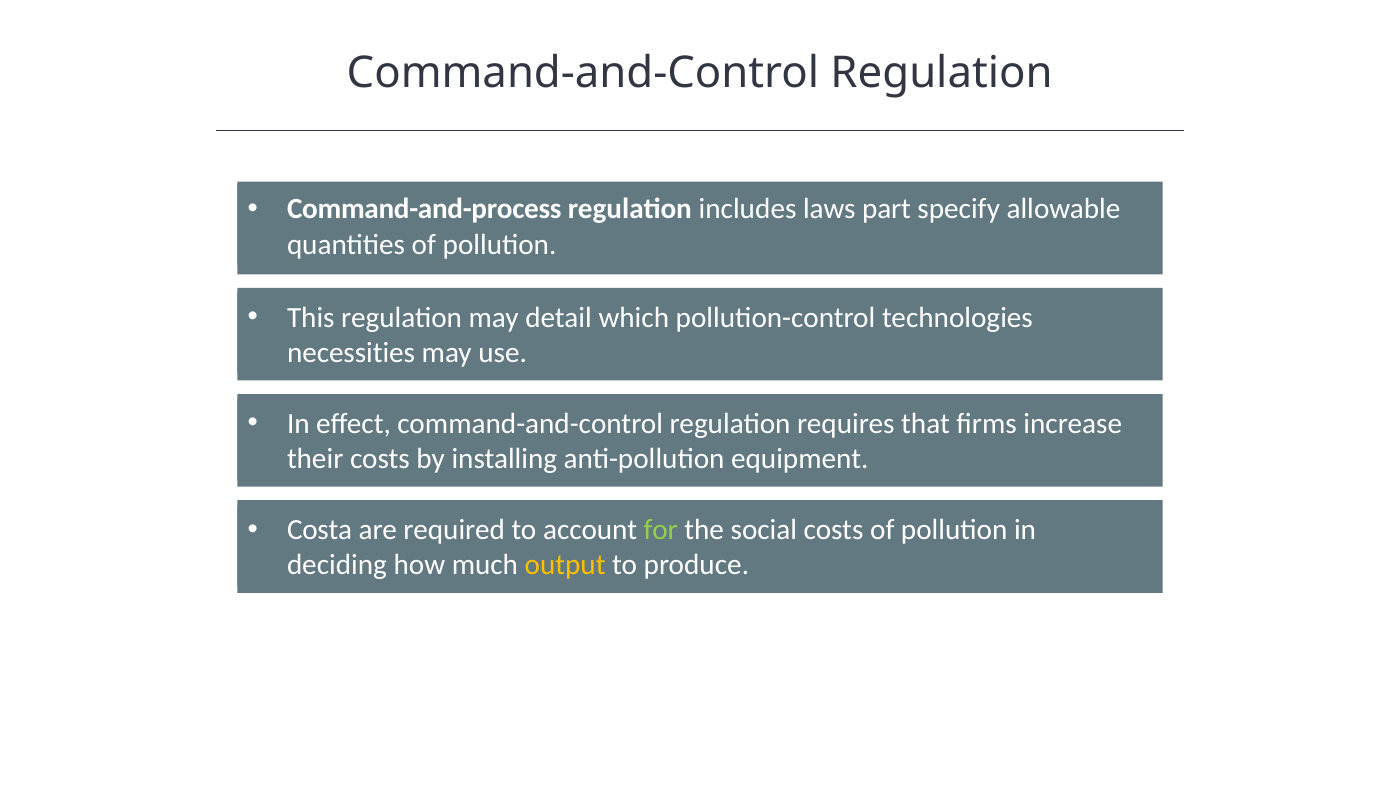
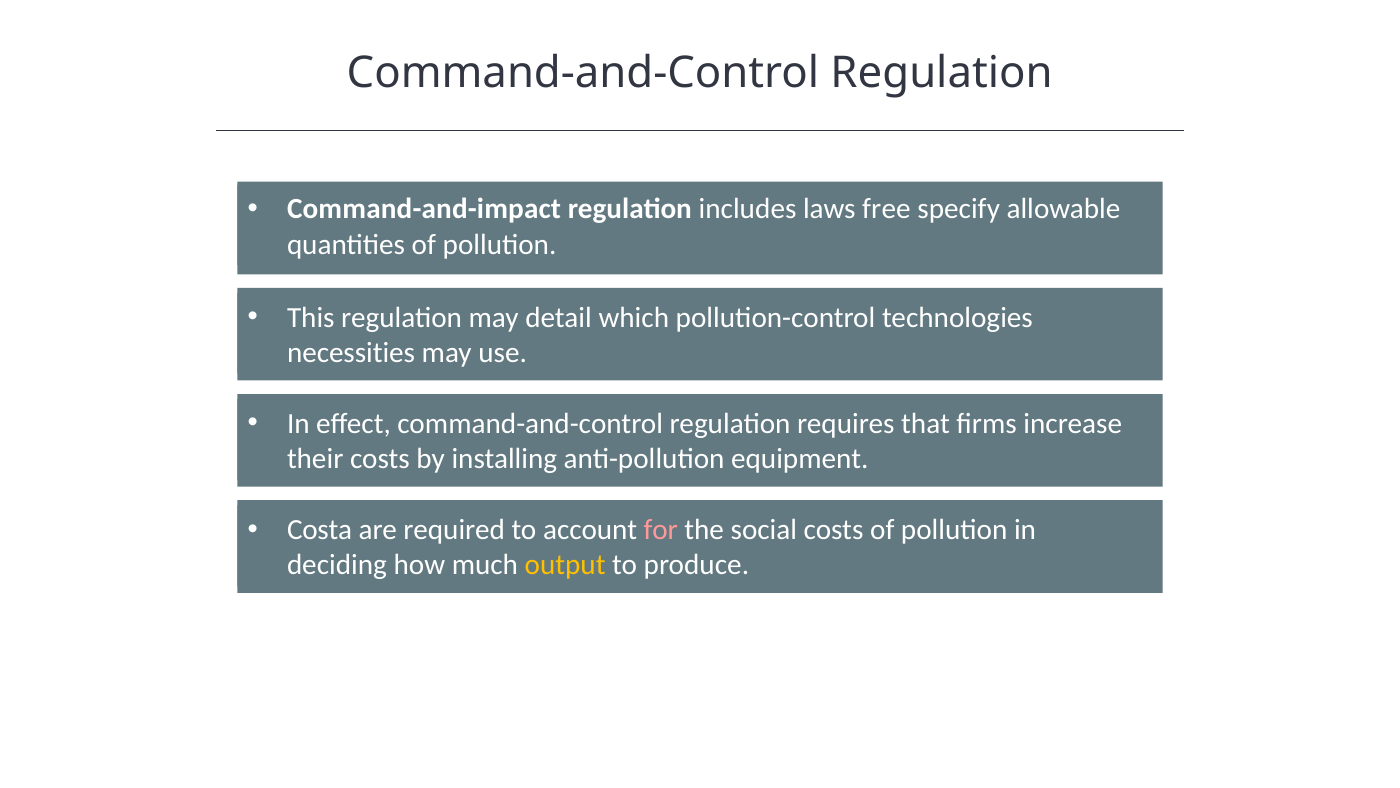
Command-and-process: Command-and-process -> Command-and-impact
part: part -> free
for colour: light green -> pink
